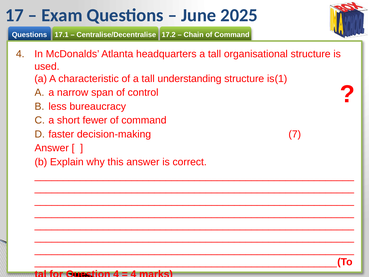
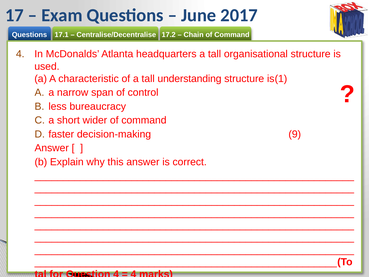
2025: 2025 -> 2017
fewer: fewer -> wider
7: 7 -> 9
